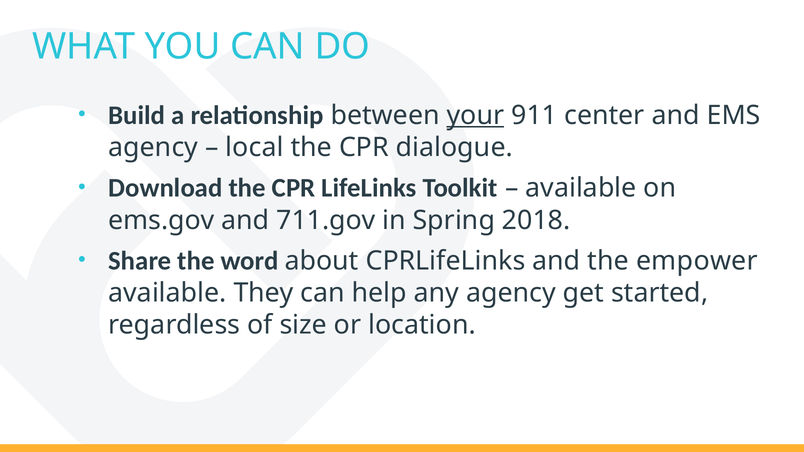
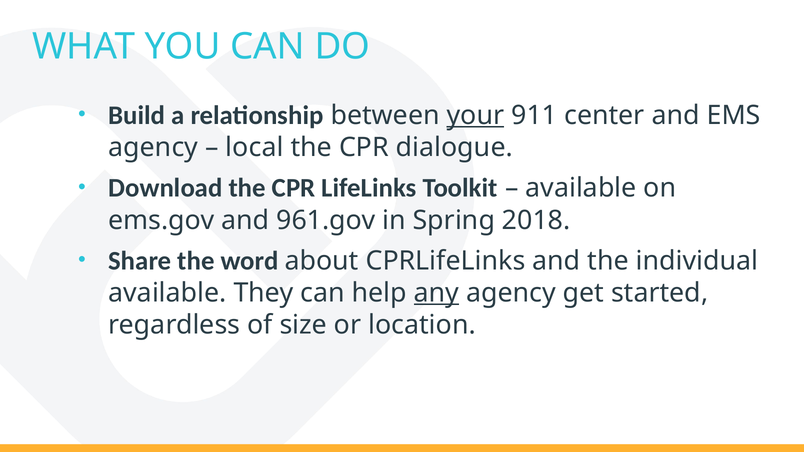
711.gov: 711.gov -> 961.gov
empower: empower -> individual
any underline: none -> present
